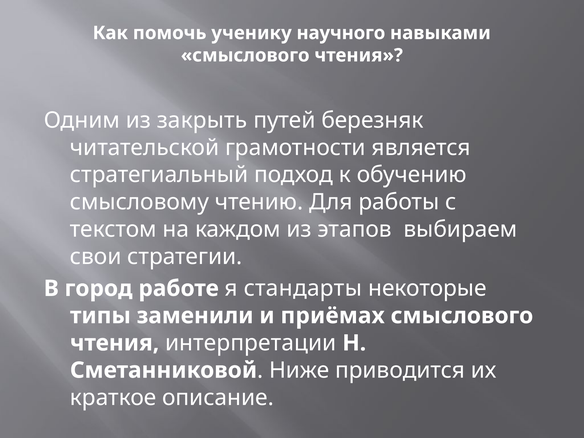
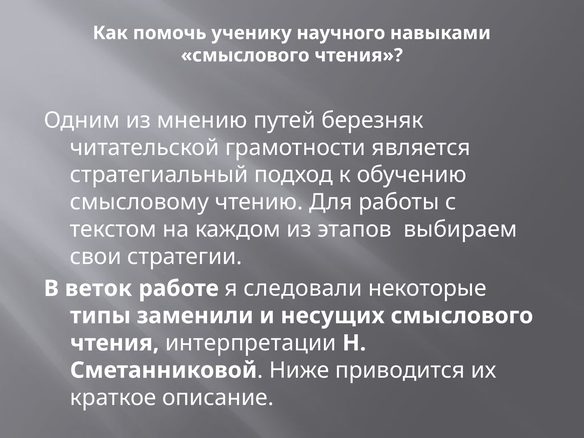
закрыть: закрыть -> мнению
город: город -> веток
стандарты: стандарты -> следовали
приёмах: приёмах -> несущих
